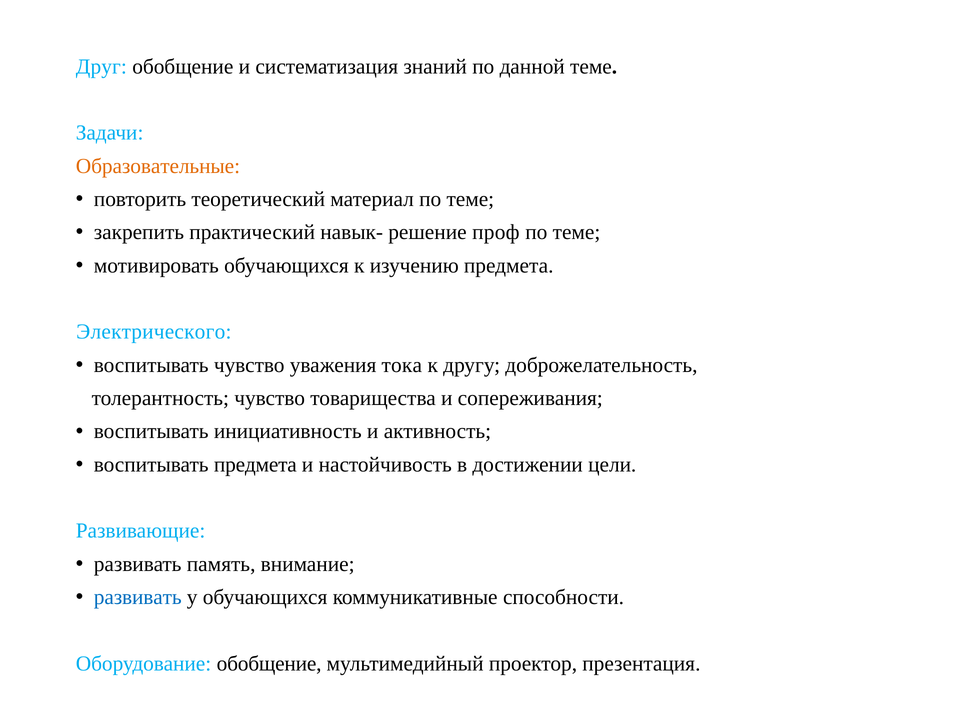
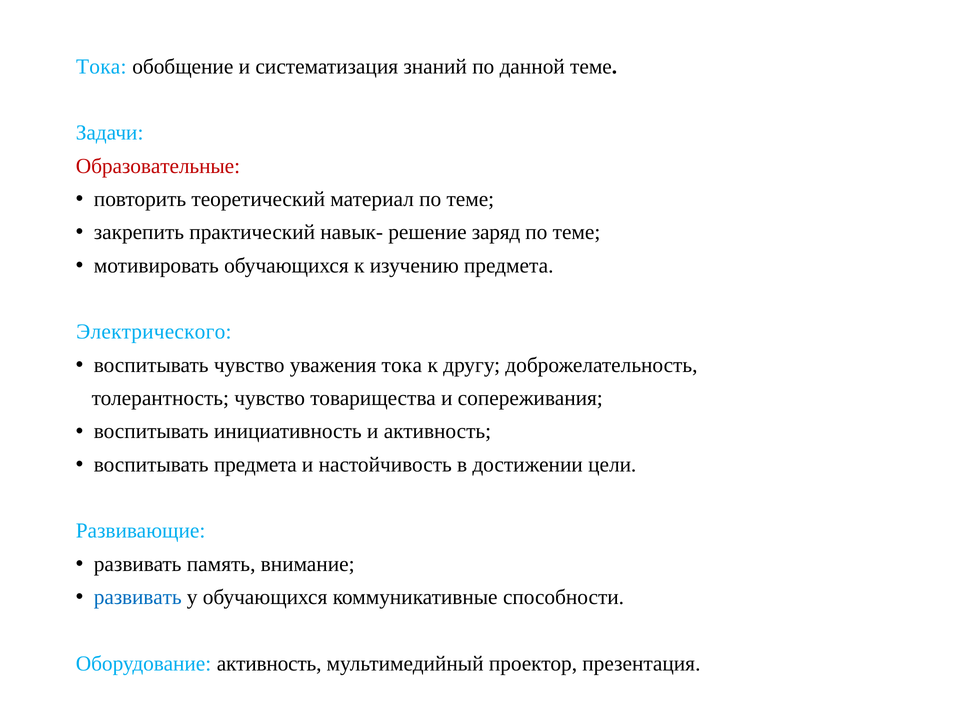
Друг at (101, 66): Друг -> Тока
Образовательные colour: orange -> red
проф: проф -> заряд
Оборудование обобщение: обобщение -> активность
